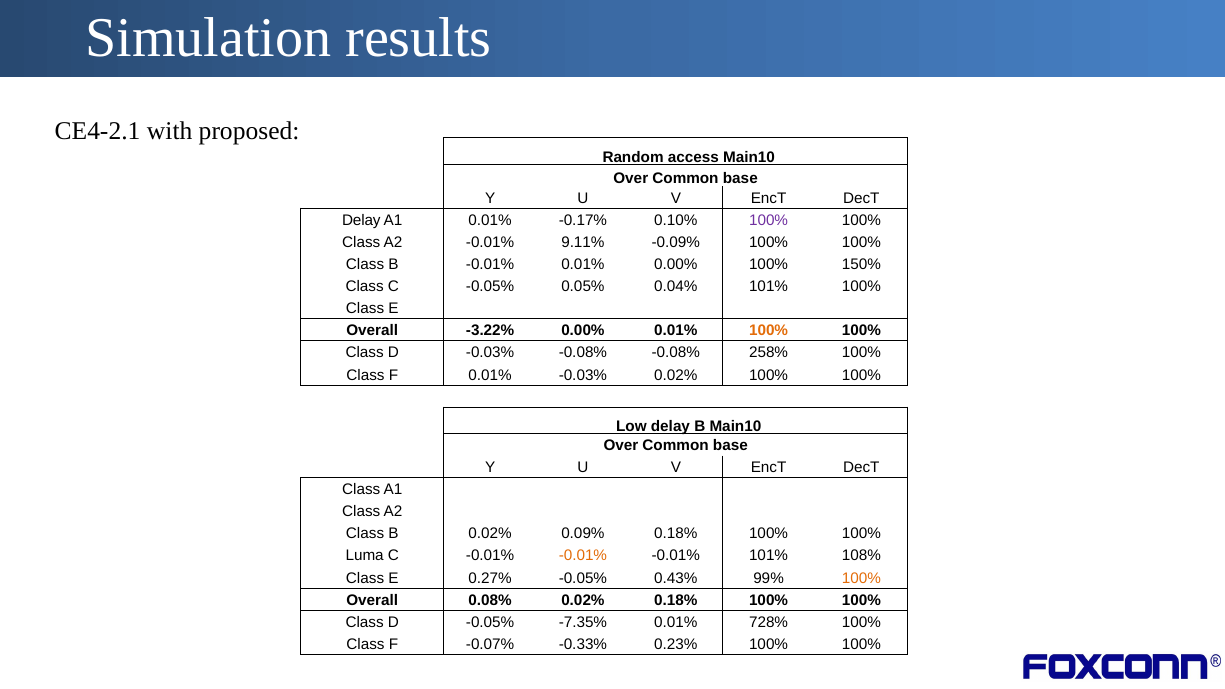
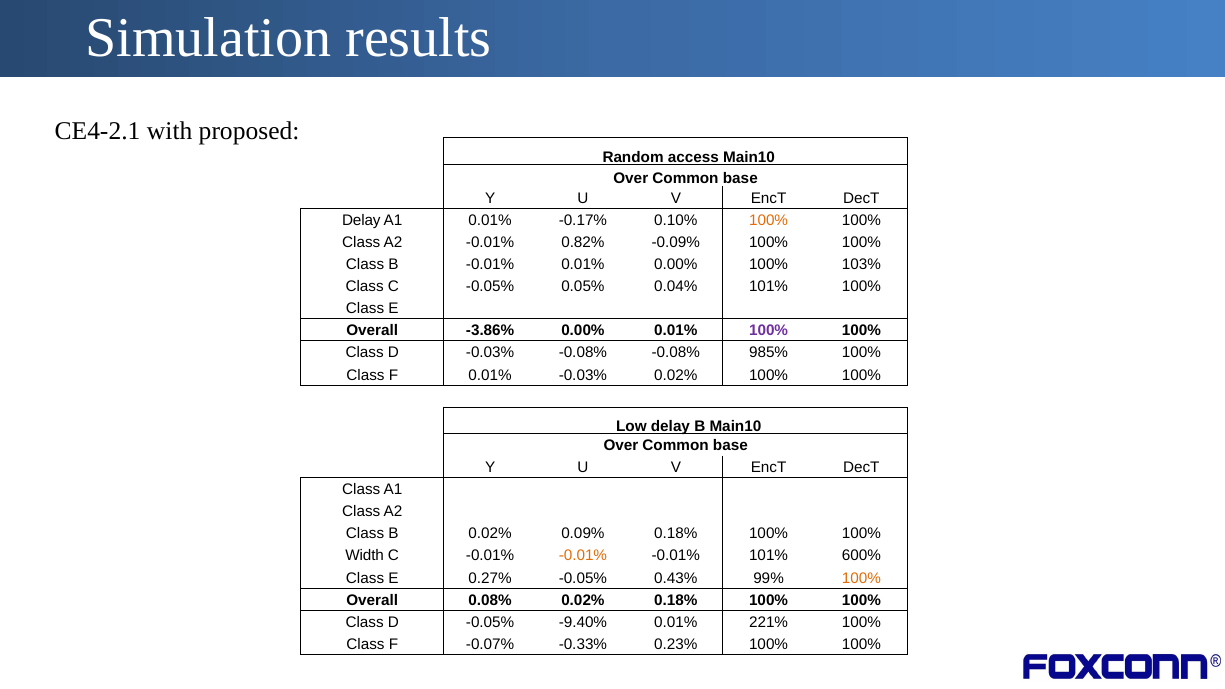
100% at (769, 220) colour: purple -> orange
9.11%: 9.11% -> 0.82%
150%: 150% -> 103%
-3.22%: -3.22% -> -3.86%
100% at (769, 331) colour: orange -> purple
258%: 258% -> 985%
Luma: Luma -> Width
108%: 108% -> 600%
-7.35%: -7.35% -> -9.40%
728%: 728% -> 221%
